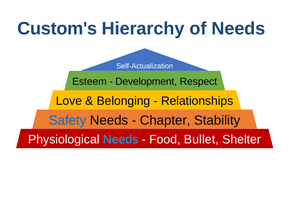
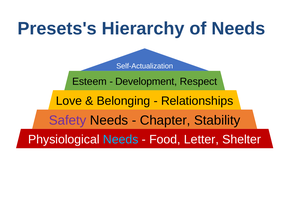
Custom's: Custom's -> Presets's
Safety colour: blue -> purple
Bullet: Bullet -> Letter
